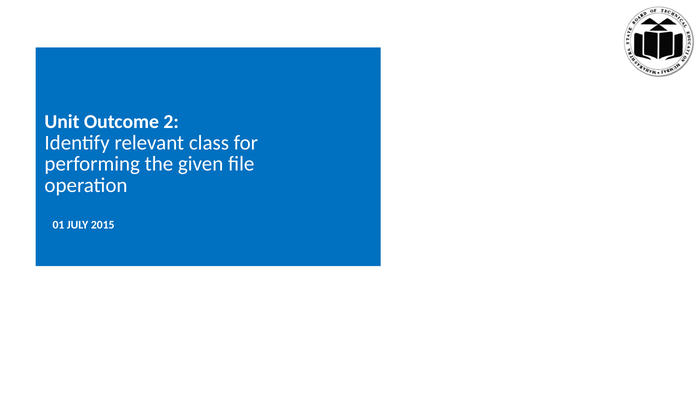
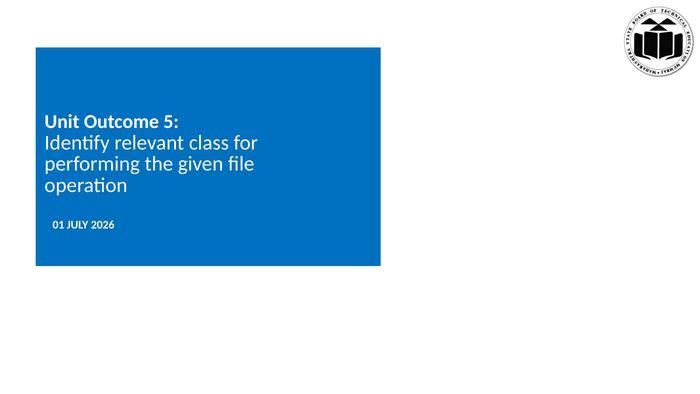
2: 2 -> 5
2015: 2015 -> 2026
